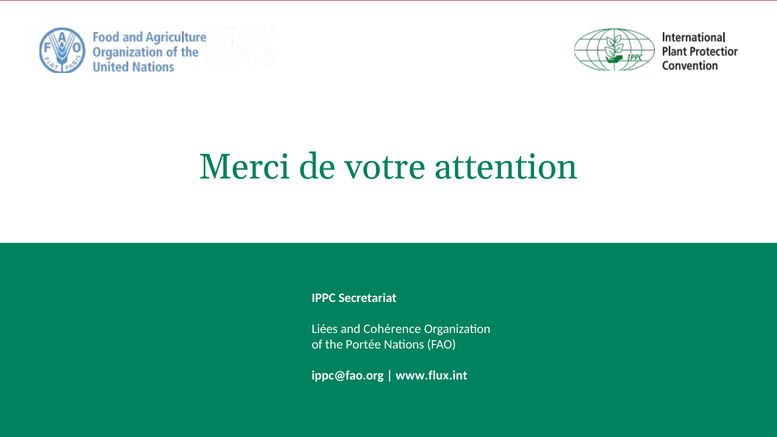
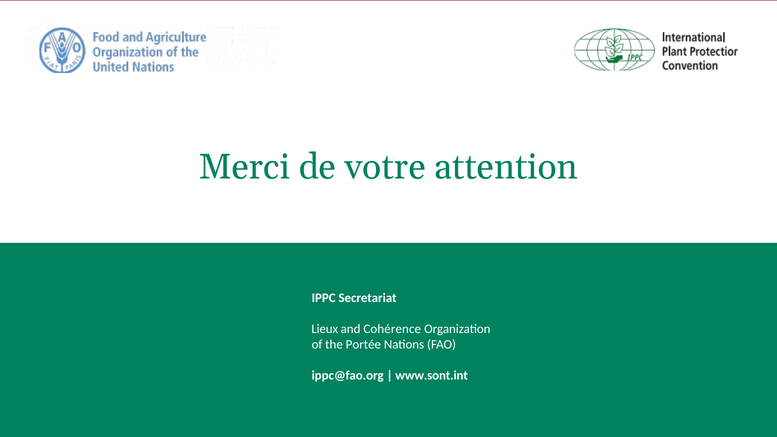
Liées: Liées -> Lieux
www.flux.int: www.flux.int -> www.sont.int
